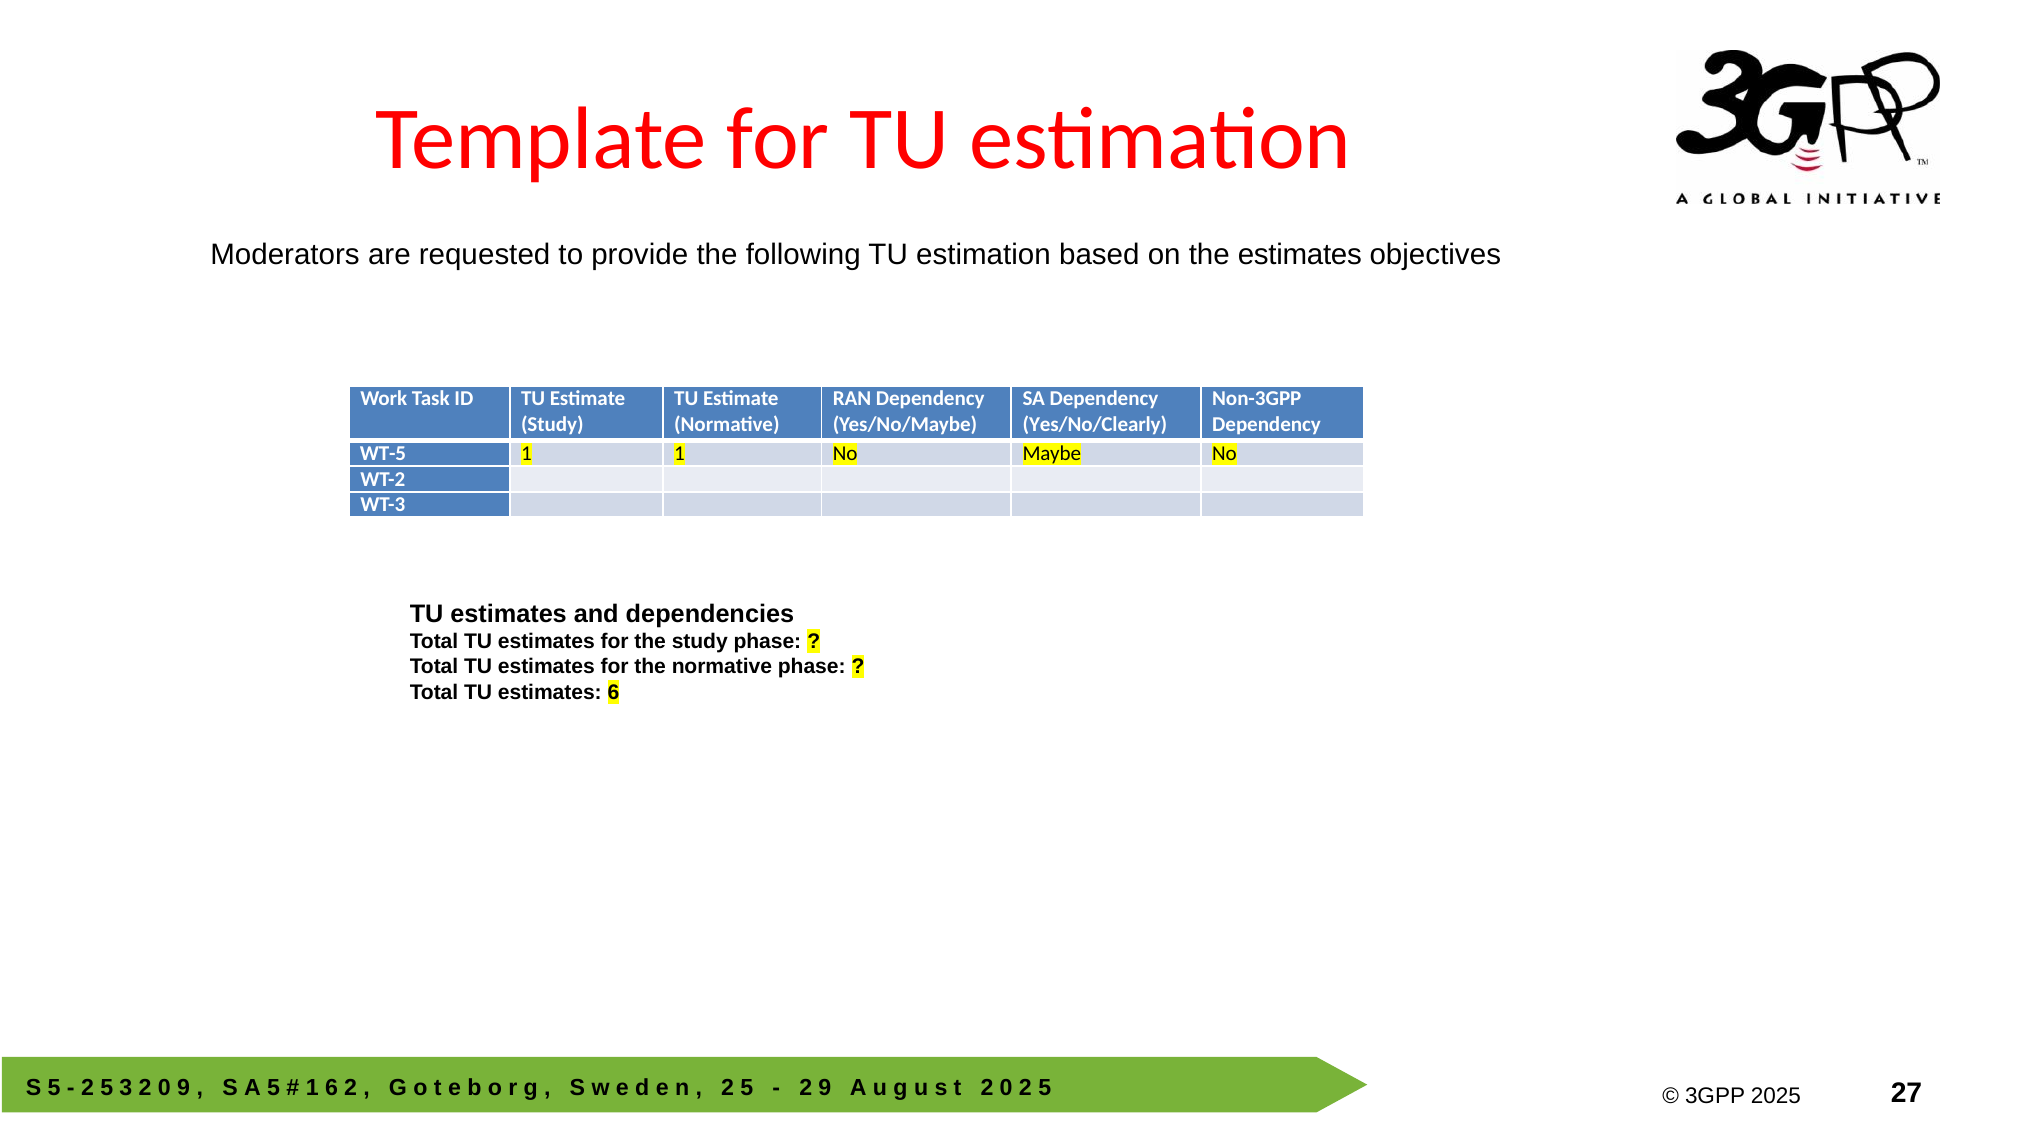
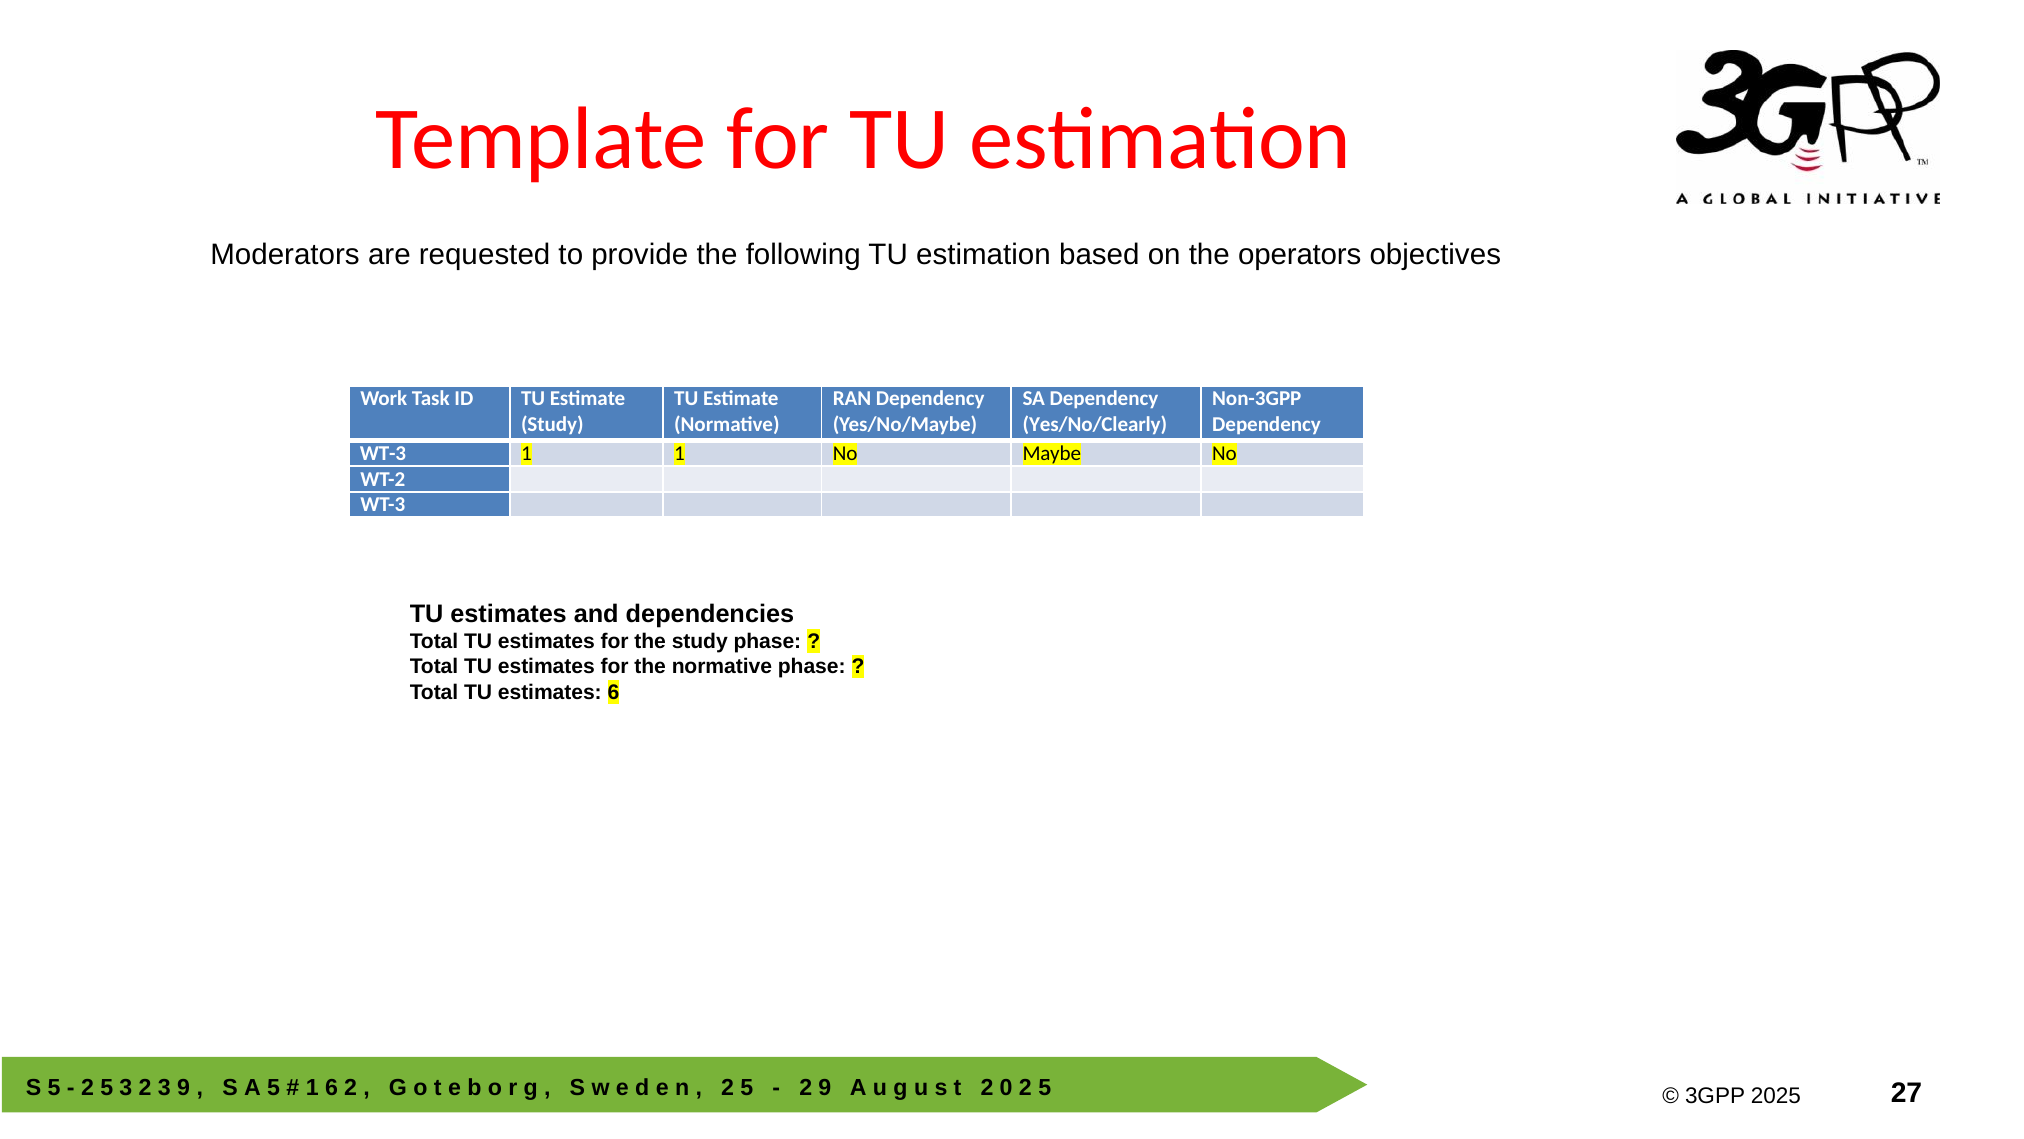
the estimates: estimates -> operators
WT-5 at (383, 453): WT-5 -> WT-3
0 at (164, 1087): 0 -> 3
